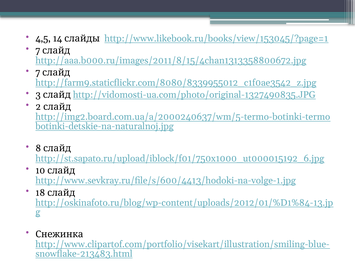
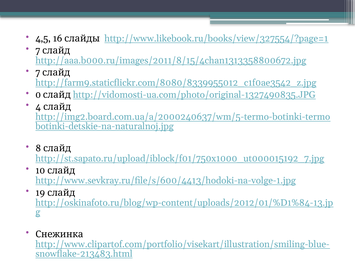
14: 14 -> 16
http://www.likebook.ru/books/view/153045/?page=1: http://www.likebook.ru/books/view/153045/?page=1 -> http://www.likebook.ru/books/view/327554/?page=1
3: 3 -> 0
2: 2 -> 4
http://st.sapato.ru/upload/iblock/f01/750x1000_ut000015192_6.jpg: http://st.sapato.ru/upload/iblock/f01/750x1000_ut000015192_6.jpg -> http://st.sapato.ru/upload/iblock/f01/750x1000_ut000015192_7.jpg
18: 18 -> 19
